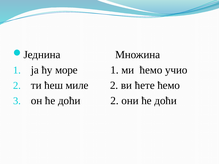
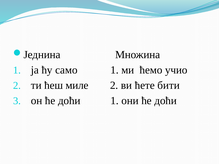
море: море -> само
ћете ћемо: ћемо -> бити
доћи 2: 2 -> 1
